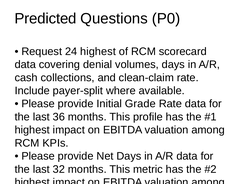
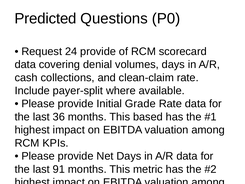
24 highest: highest -> provide
profile: profile -> based
32: 32 -> 91
